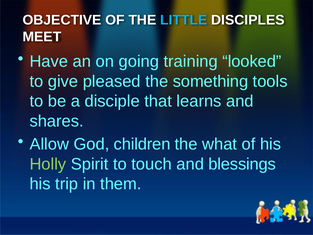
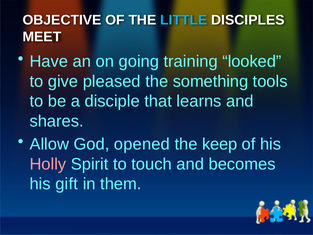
children: children -> opened
what: what -> keep
Holly colour: light green -> pink
blessings: blessings -> becomes
trip: trip -> gift
